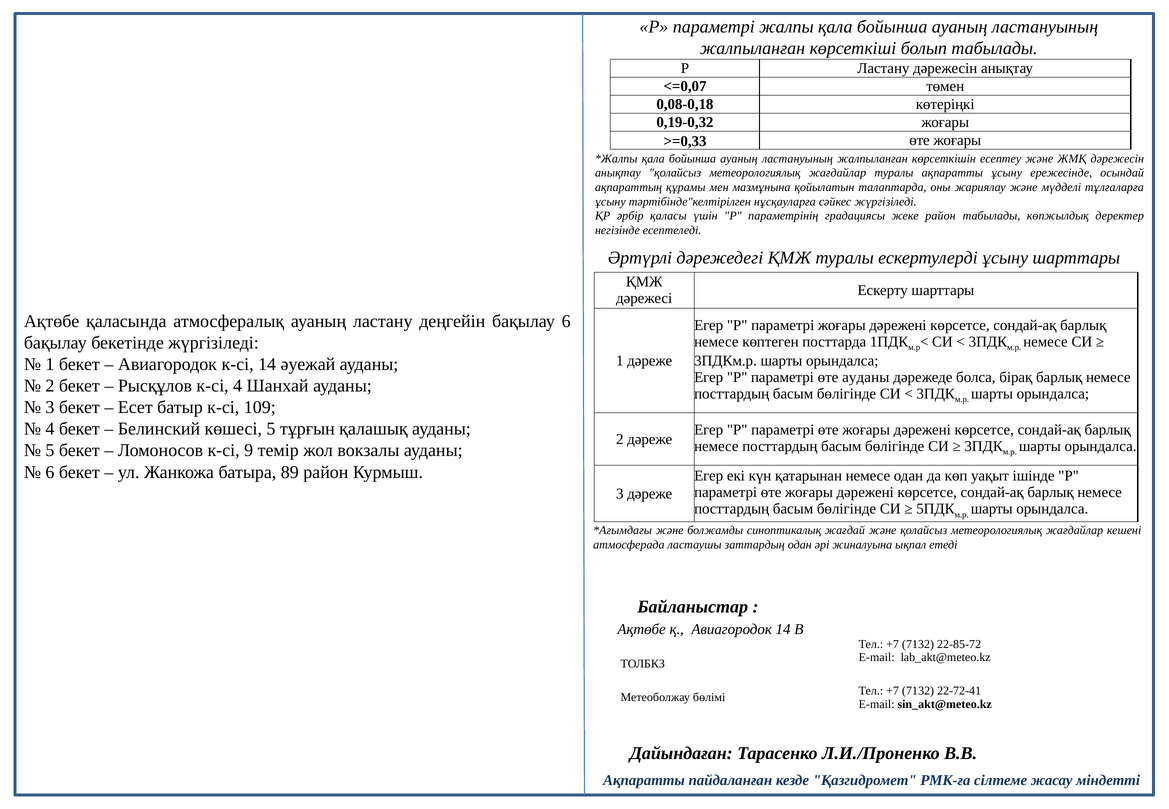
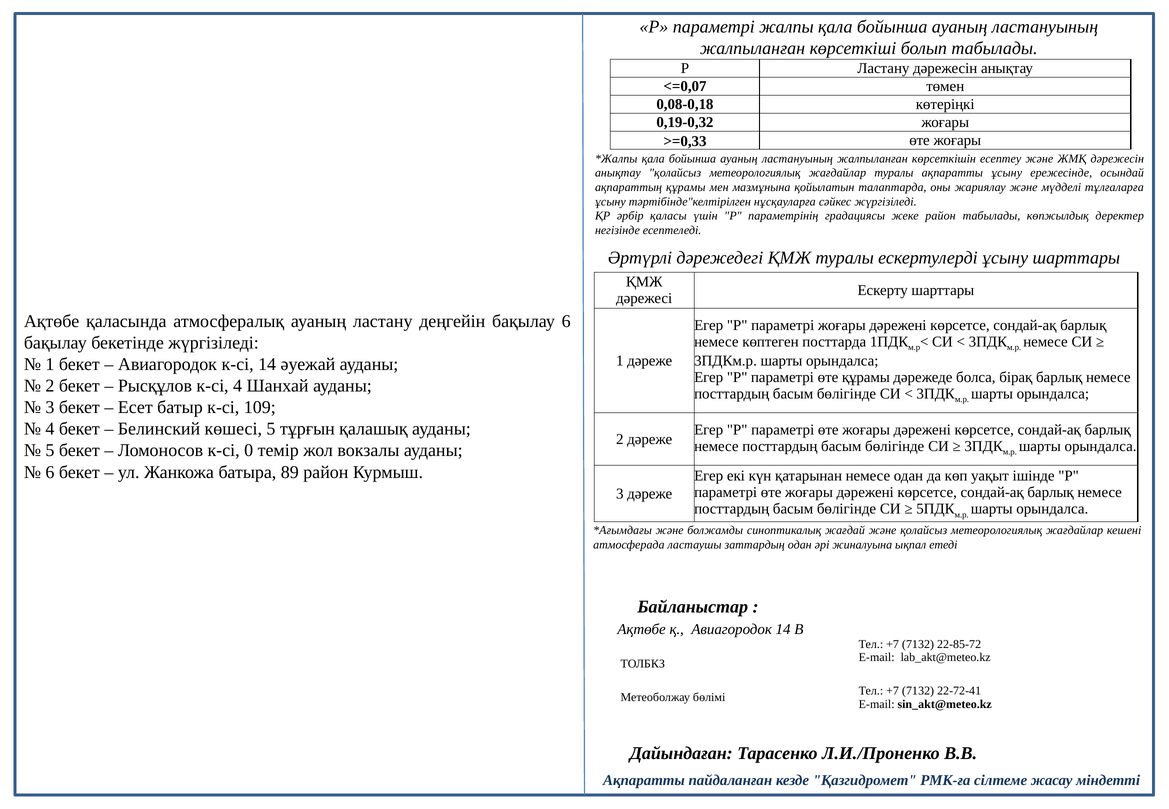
өте ауданы: ауданы -> құрамы
9: 9 -> 0
